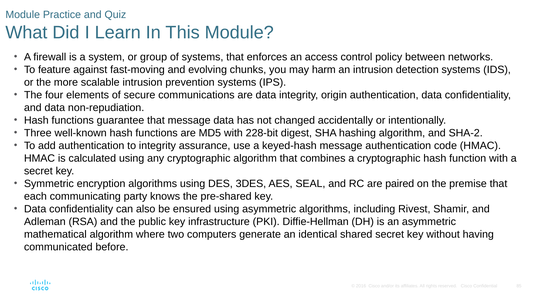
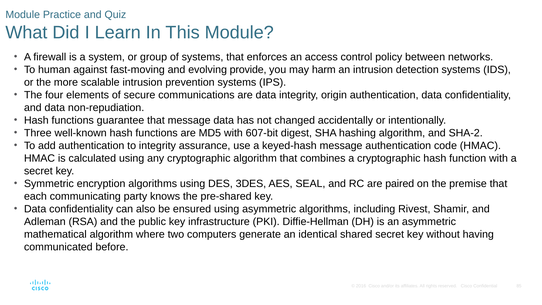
feature: feature -> human
chunks: chunks -> provide
228-bit: 228-bit -> 607-bit
